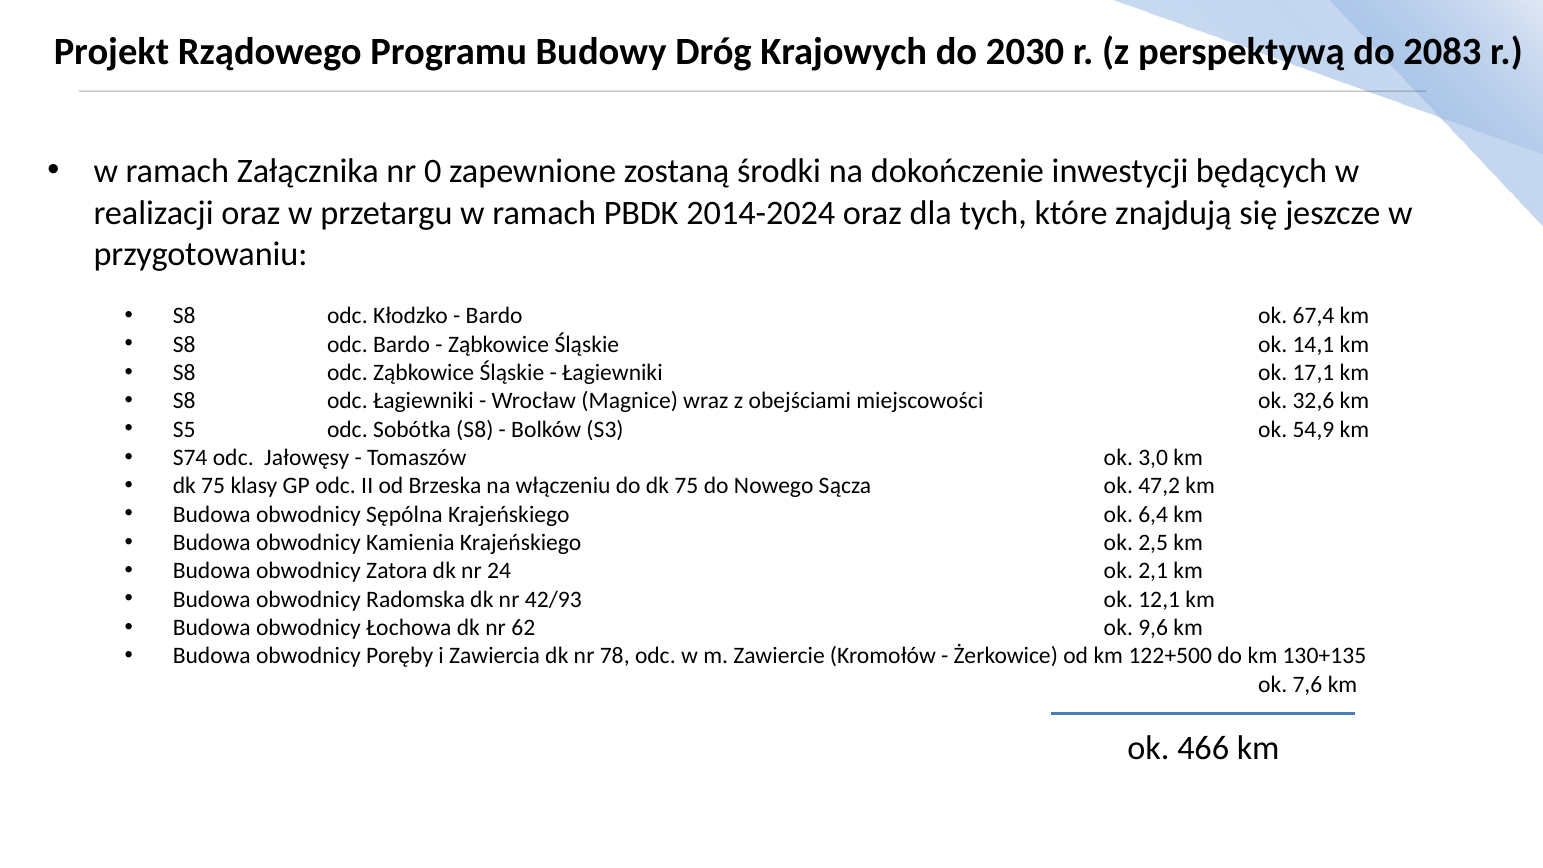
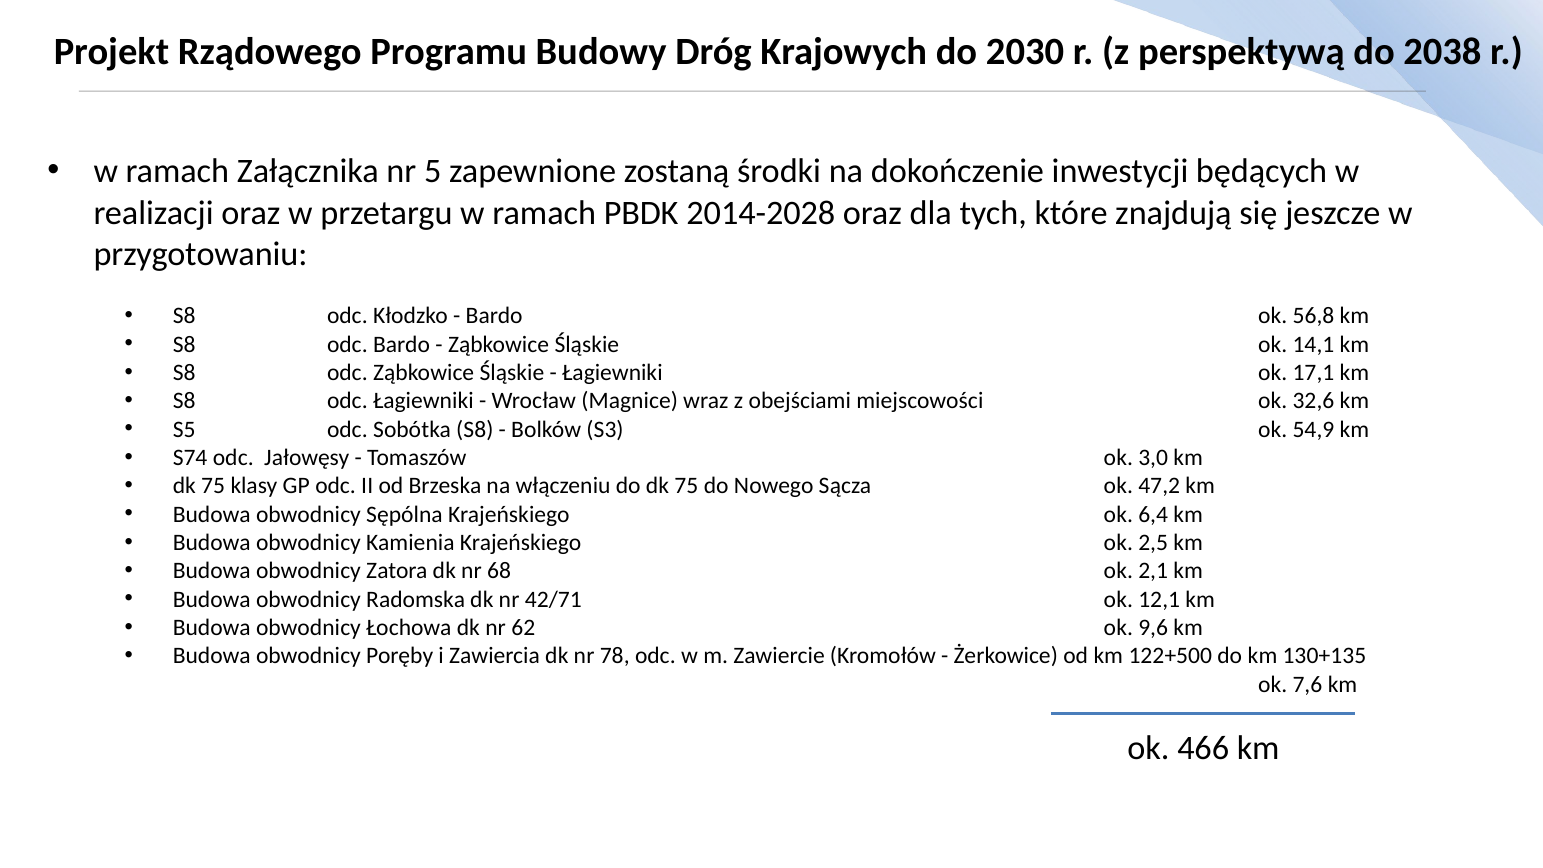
2083: 2083 -> 2038
0: 0 -> 5
2014-2024: 2014-2024 -> 2014-2028
67,4: 67,4 -> 56,8
24: 24 -> 68
42/93: 42/93 -> 42/71
